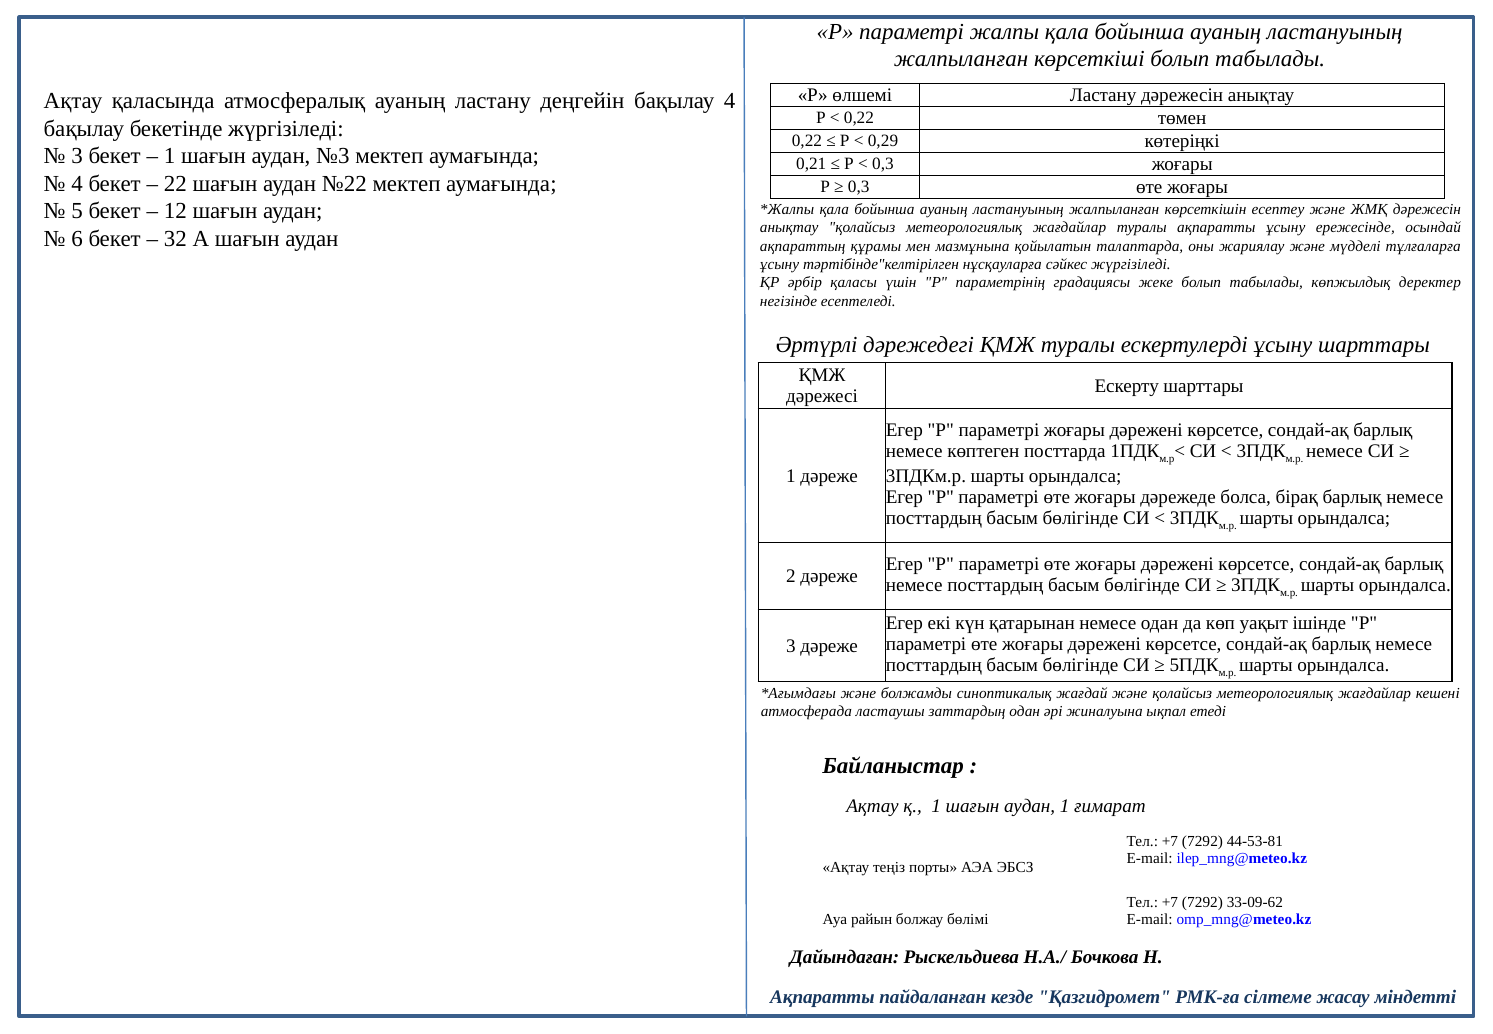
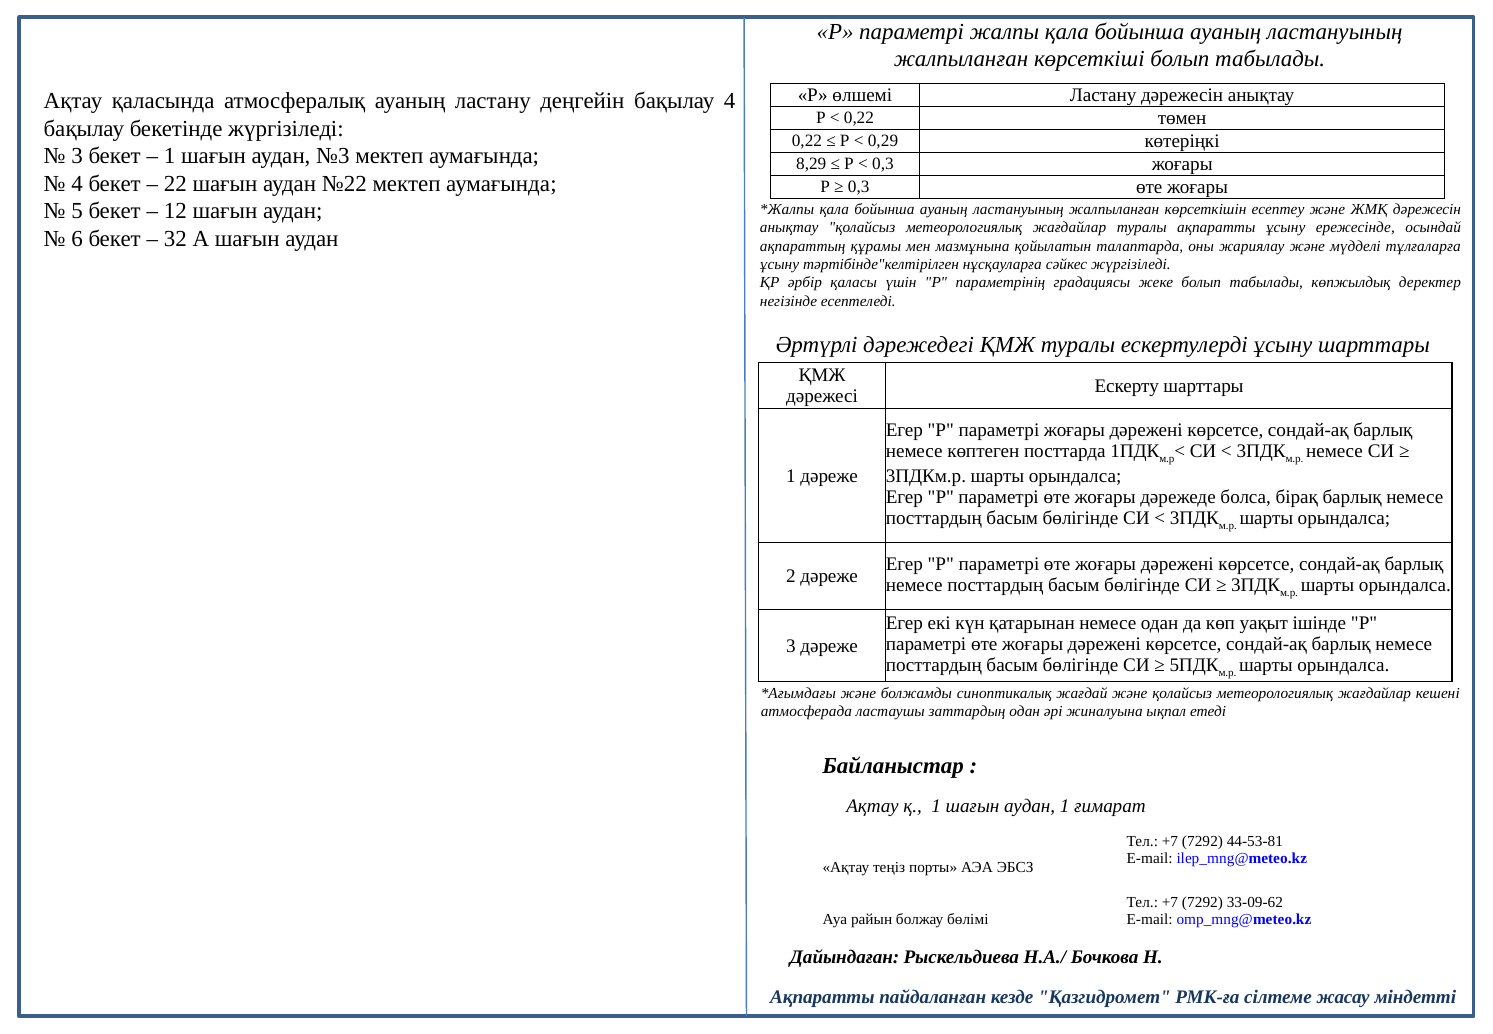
0,21: 0,21 -> 8,29
